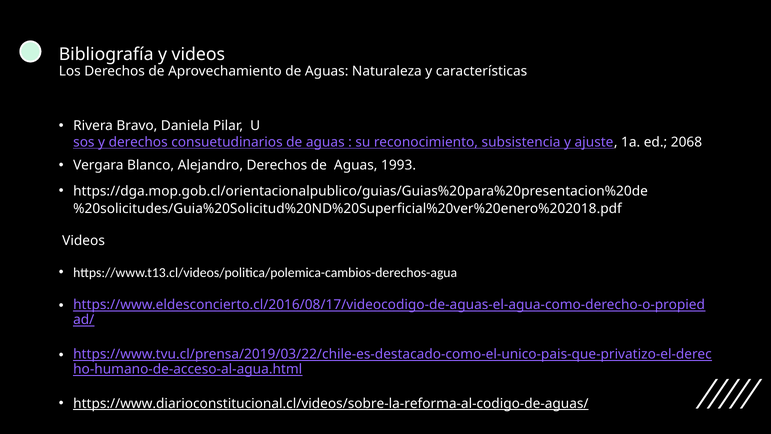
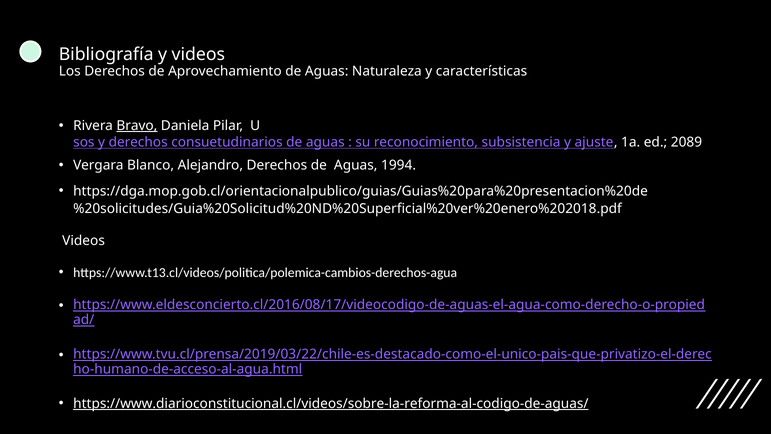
Bravo underline: none -> present
2068: 2068 -> 2089
1993: 1993 -> 1994
